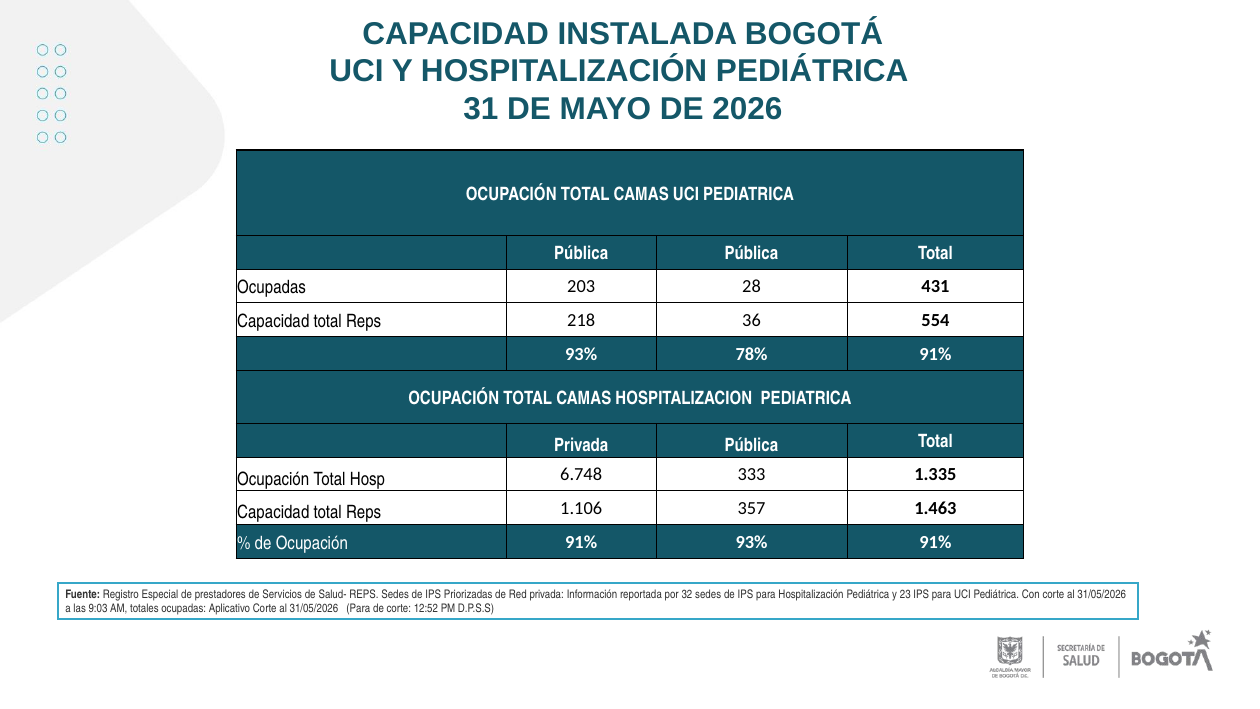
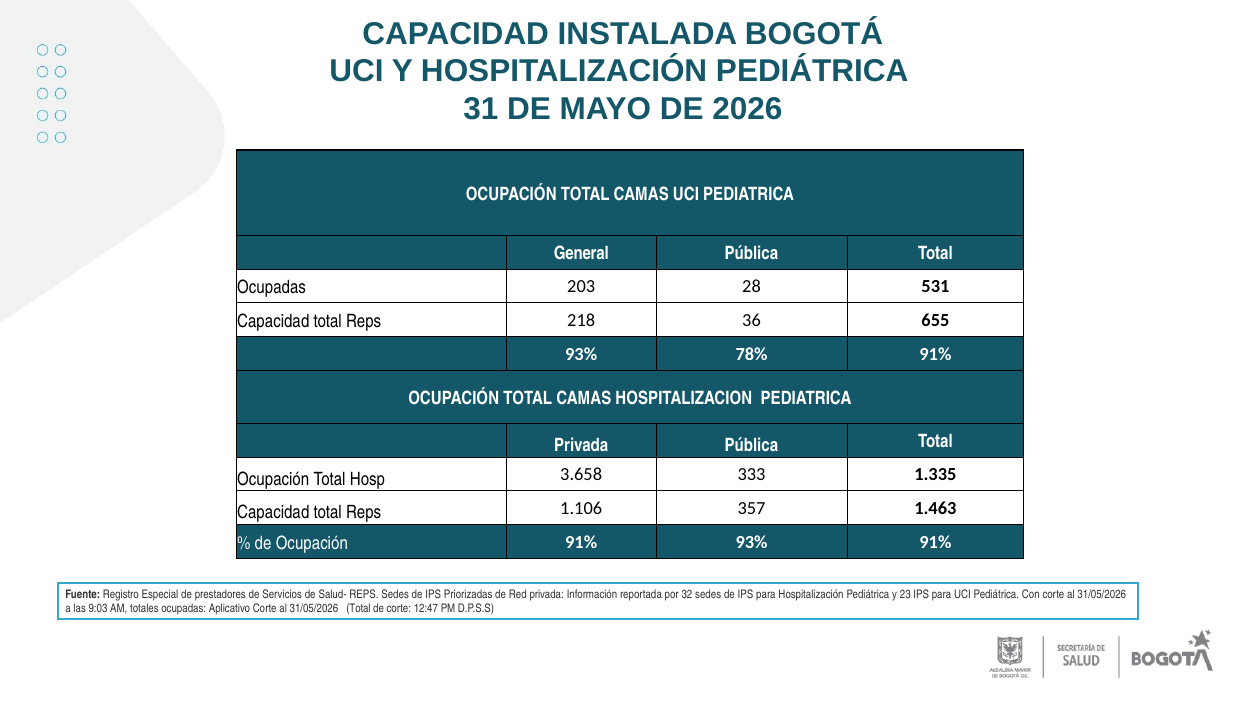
Pública at (581, 254): Pública -> General
431: 431 -> 531
554: 554 -> 655
6.748: 6.748 -> 3.658
31/05/2026 Para: Para -> Total
12:52: 12:52 -> 12:47
